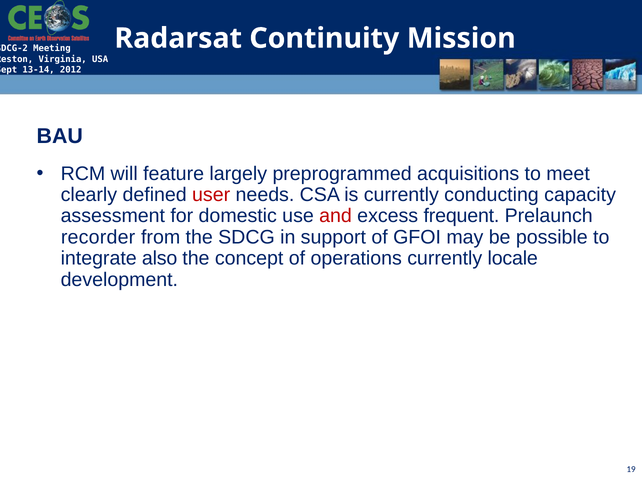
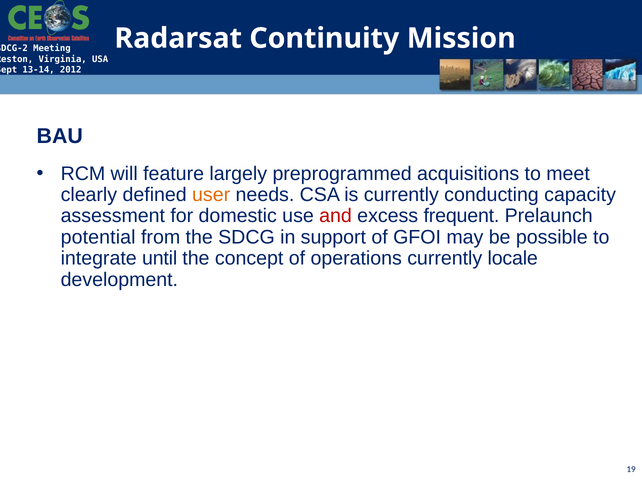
user colour: red -> orange
recorder: recorder -> potential
also: also -> until
